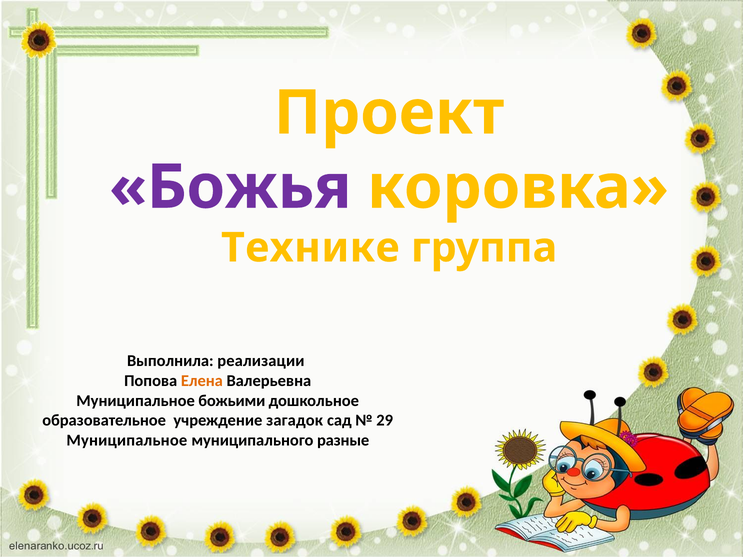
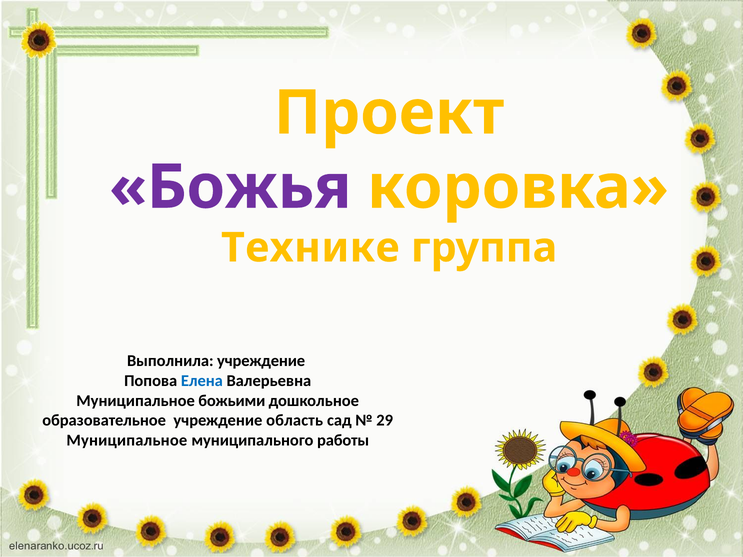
Выполнила реализации: реализации -> учреждение
Елена colour: orange -> blue
загадок: загадок -> область
разные: разные -> работы
